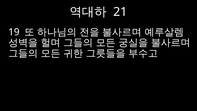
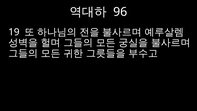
21: 21 -> 96
